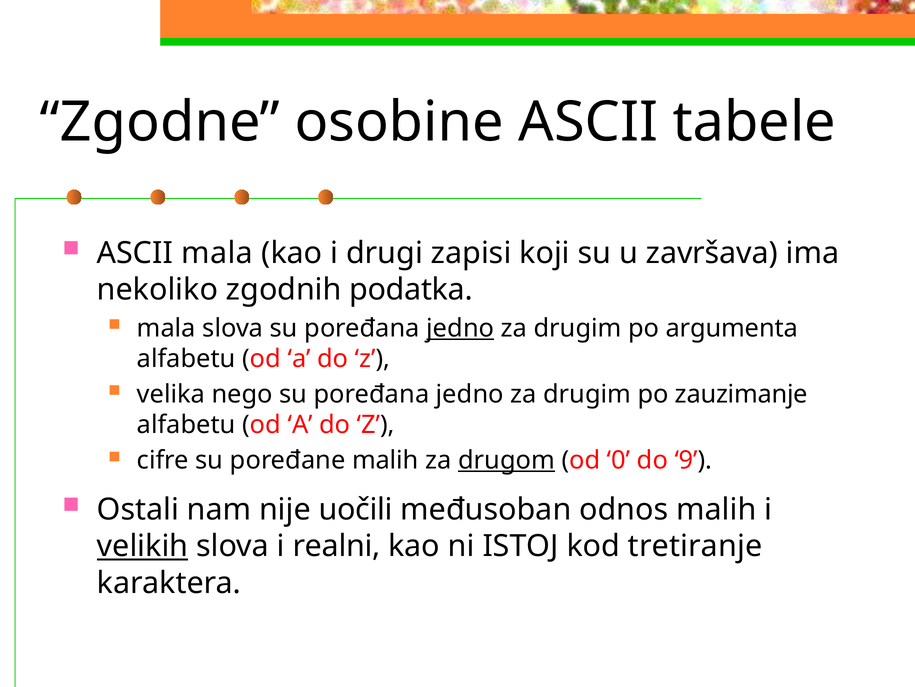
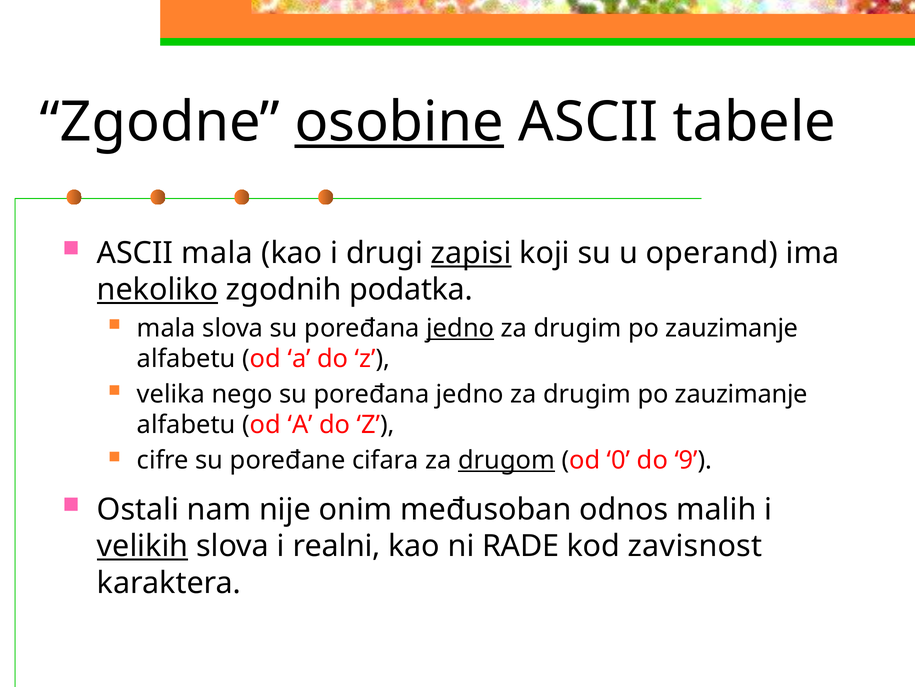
osobine underline: none -> present
zapisi underline: none -> present
završava: završava -> operand
nekoliko underline: none -> present
argumenta at (732, 328): argumenta -> zauzimanje
poređane malih: malih -> cifara
uočili: uočili -> onim
ISTOJ: ISTOJ -> RADE
tretiranje: tretiranje -> zavisnost
